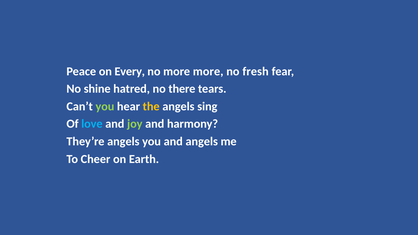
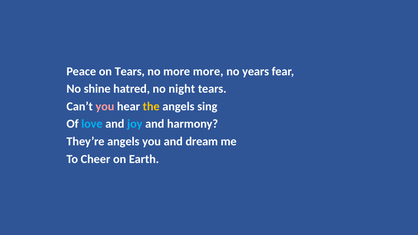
on Every: Every -> Tears
fresh: fresh -> years
there: there -> night
you at (105, 107) colour: light green -> pink
joy colour: light green -> light blue
and angels: angels -> dream
